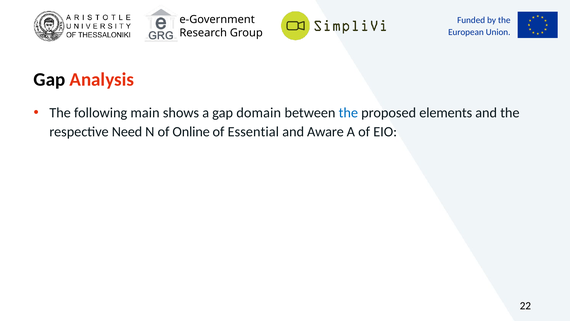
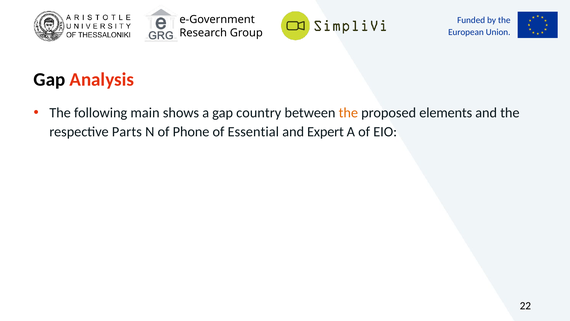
domain: domain -> country
the at (348, 113) colour: blue -> orange
Need: Need -> Parts
Online: Online -> Phone
Aware: Aware -> Expert
